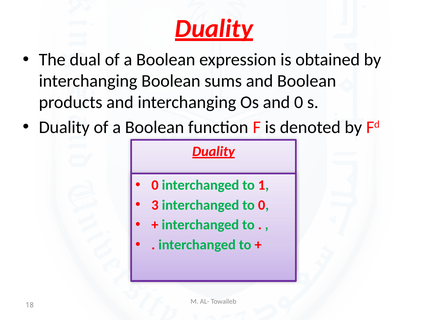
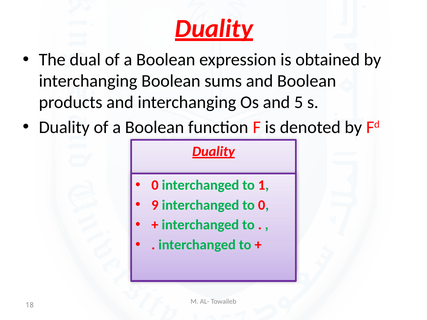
and 0: 0 -> 5
3: 3 -> 9
